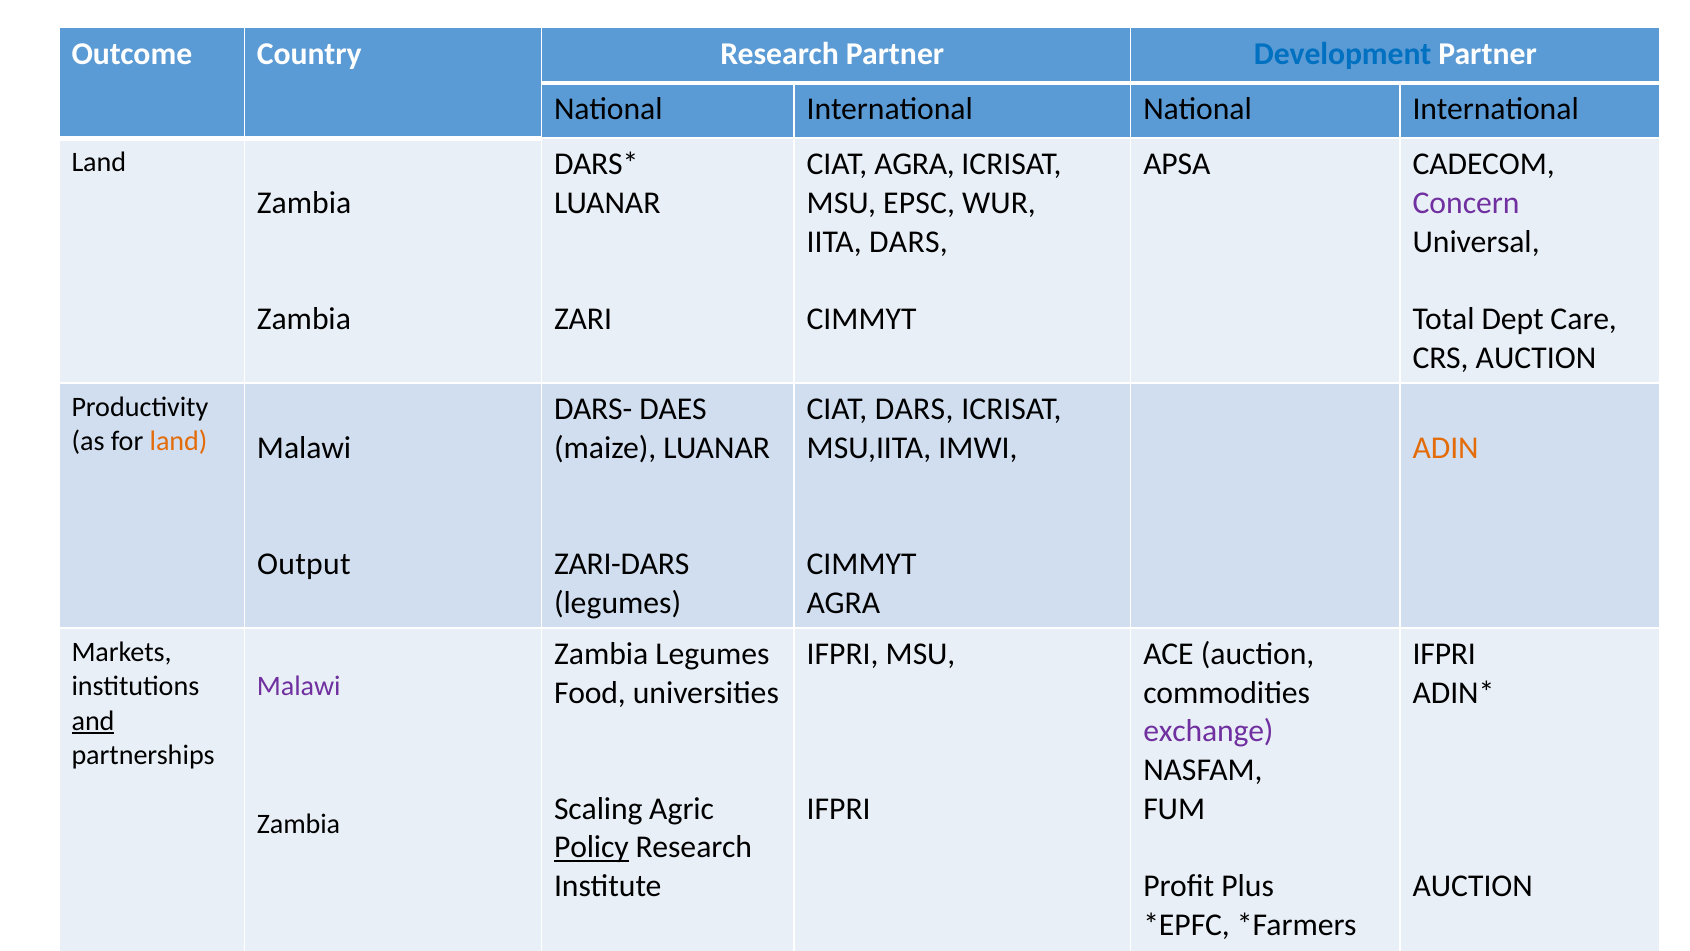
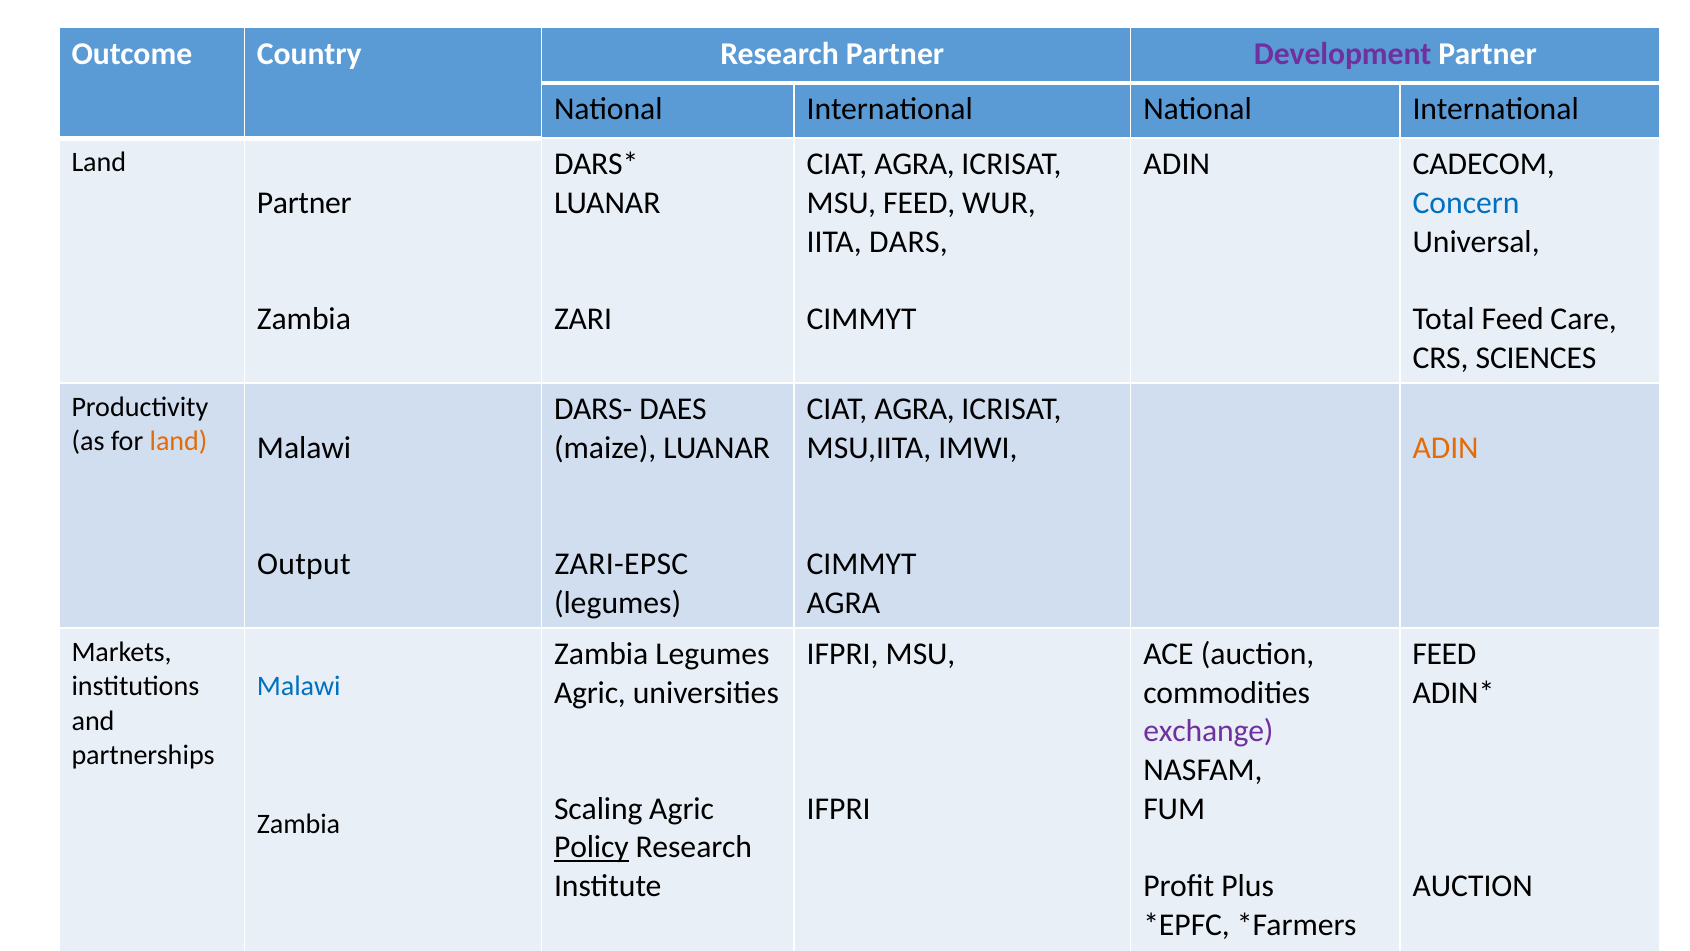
Development colour: blue -> purple
APSA at (1177, 164): APSA -> ADIN
Zambia at (304, 203): Zambia -> Partner
MSU EPSC: EPSC -> FEED
Concern colour: purple -> blue
Total Dept: Dept -> Feed
CRS AUCTION: AUCTION -> SCIENCES
DARS at (914, 409): DARS -> AGRA
ZARI-DARS: ZARI-DARS -> ZARI-EPSC
IFPRI at (1444, 654): IFPRI -> FEED
Malawi at (299, 686) colour: purple -> blue
Food at (590, 692): Food -> Agric
and underline: present -> none
